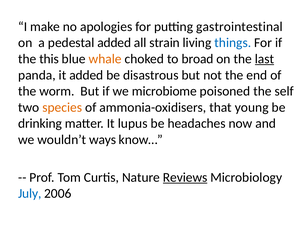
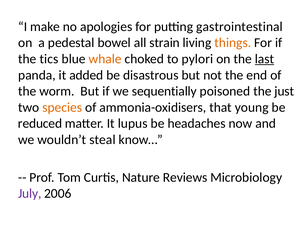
pedestal added: added -> bowel
things colour: blue -> orange
this: this -> tics
broad: broad -> pylori
microbiome: microbiome -> sequentially
self: self -> just
drinking: drinking -> reduced
ways: ways -> steal
Reviews underline: present -> none
July colour: blue -> purple
